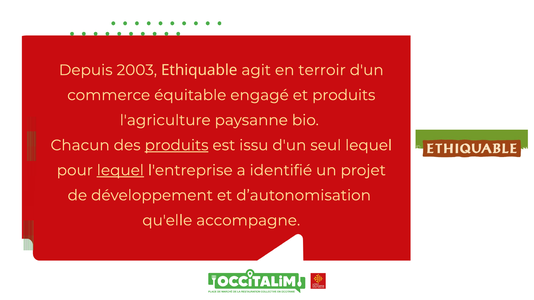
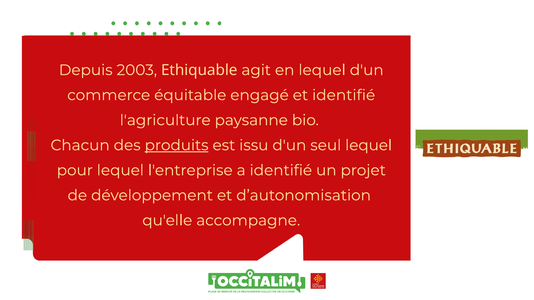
en terroir: terroir -> lequel
et produits: produits -> identifié
lequel at (120, 171) underline: present -> none
